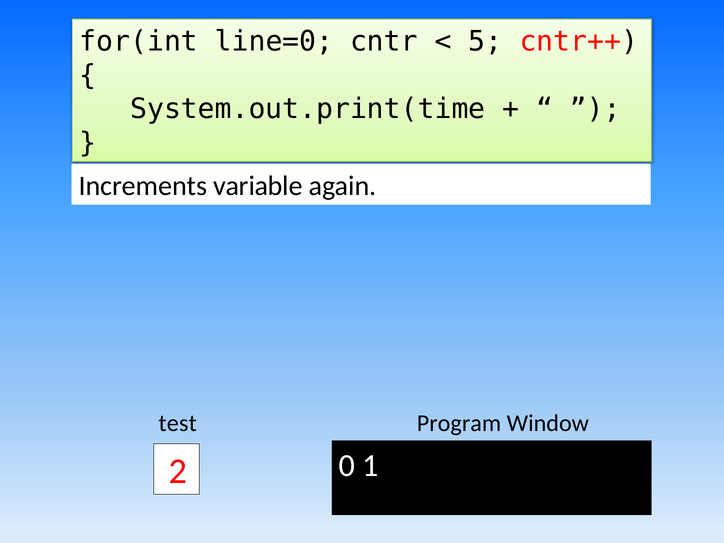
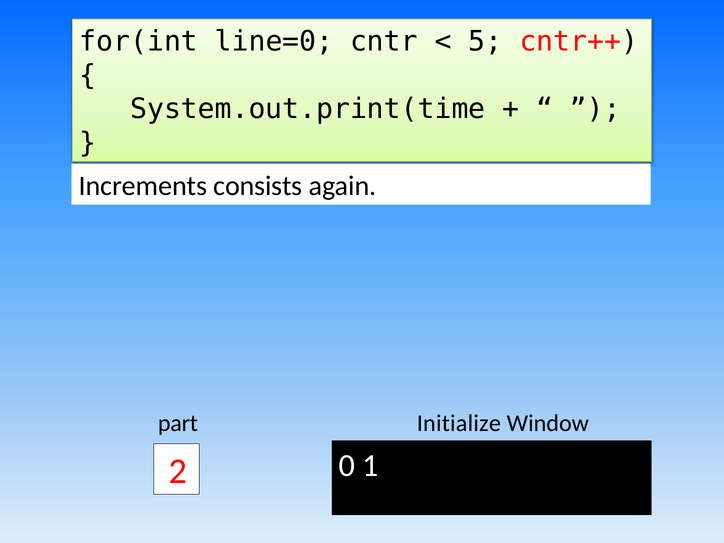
variable: variable -> consists
test: test -> part
Program: Program -> Initialize
